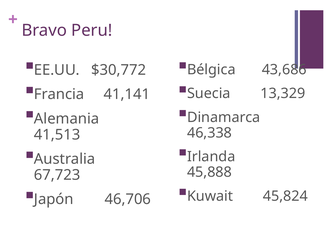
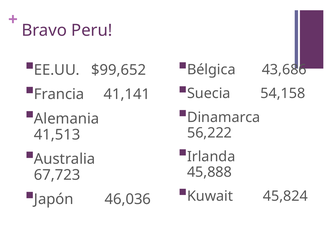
$30,772: $30,772 -> $99,652
13,329: 13,329 -> 54,158
46,338: 46,338 -> 56,222
46,706: 46,706 -> 46,036
